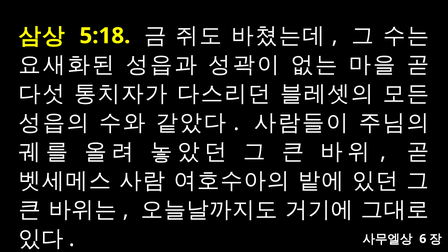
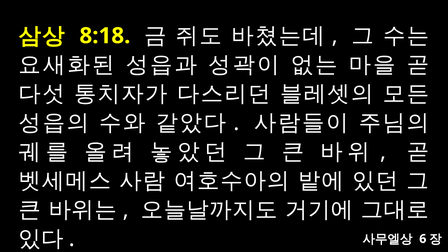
5:18: 5:18 -> 8:18
